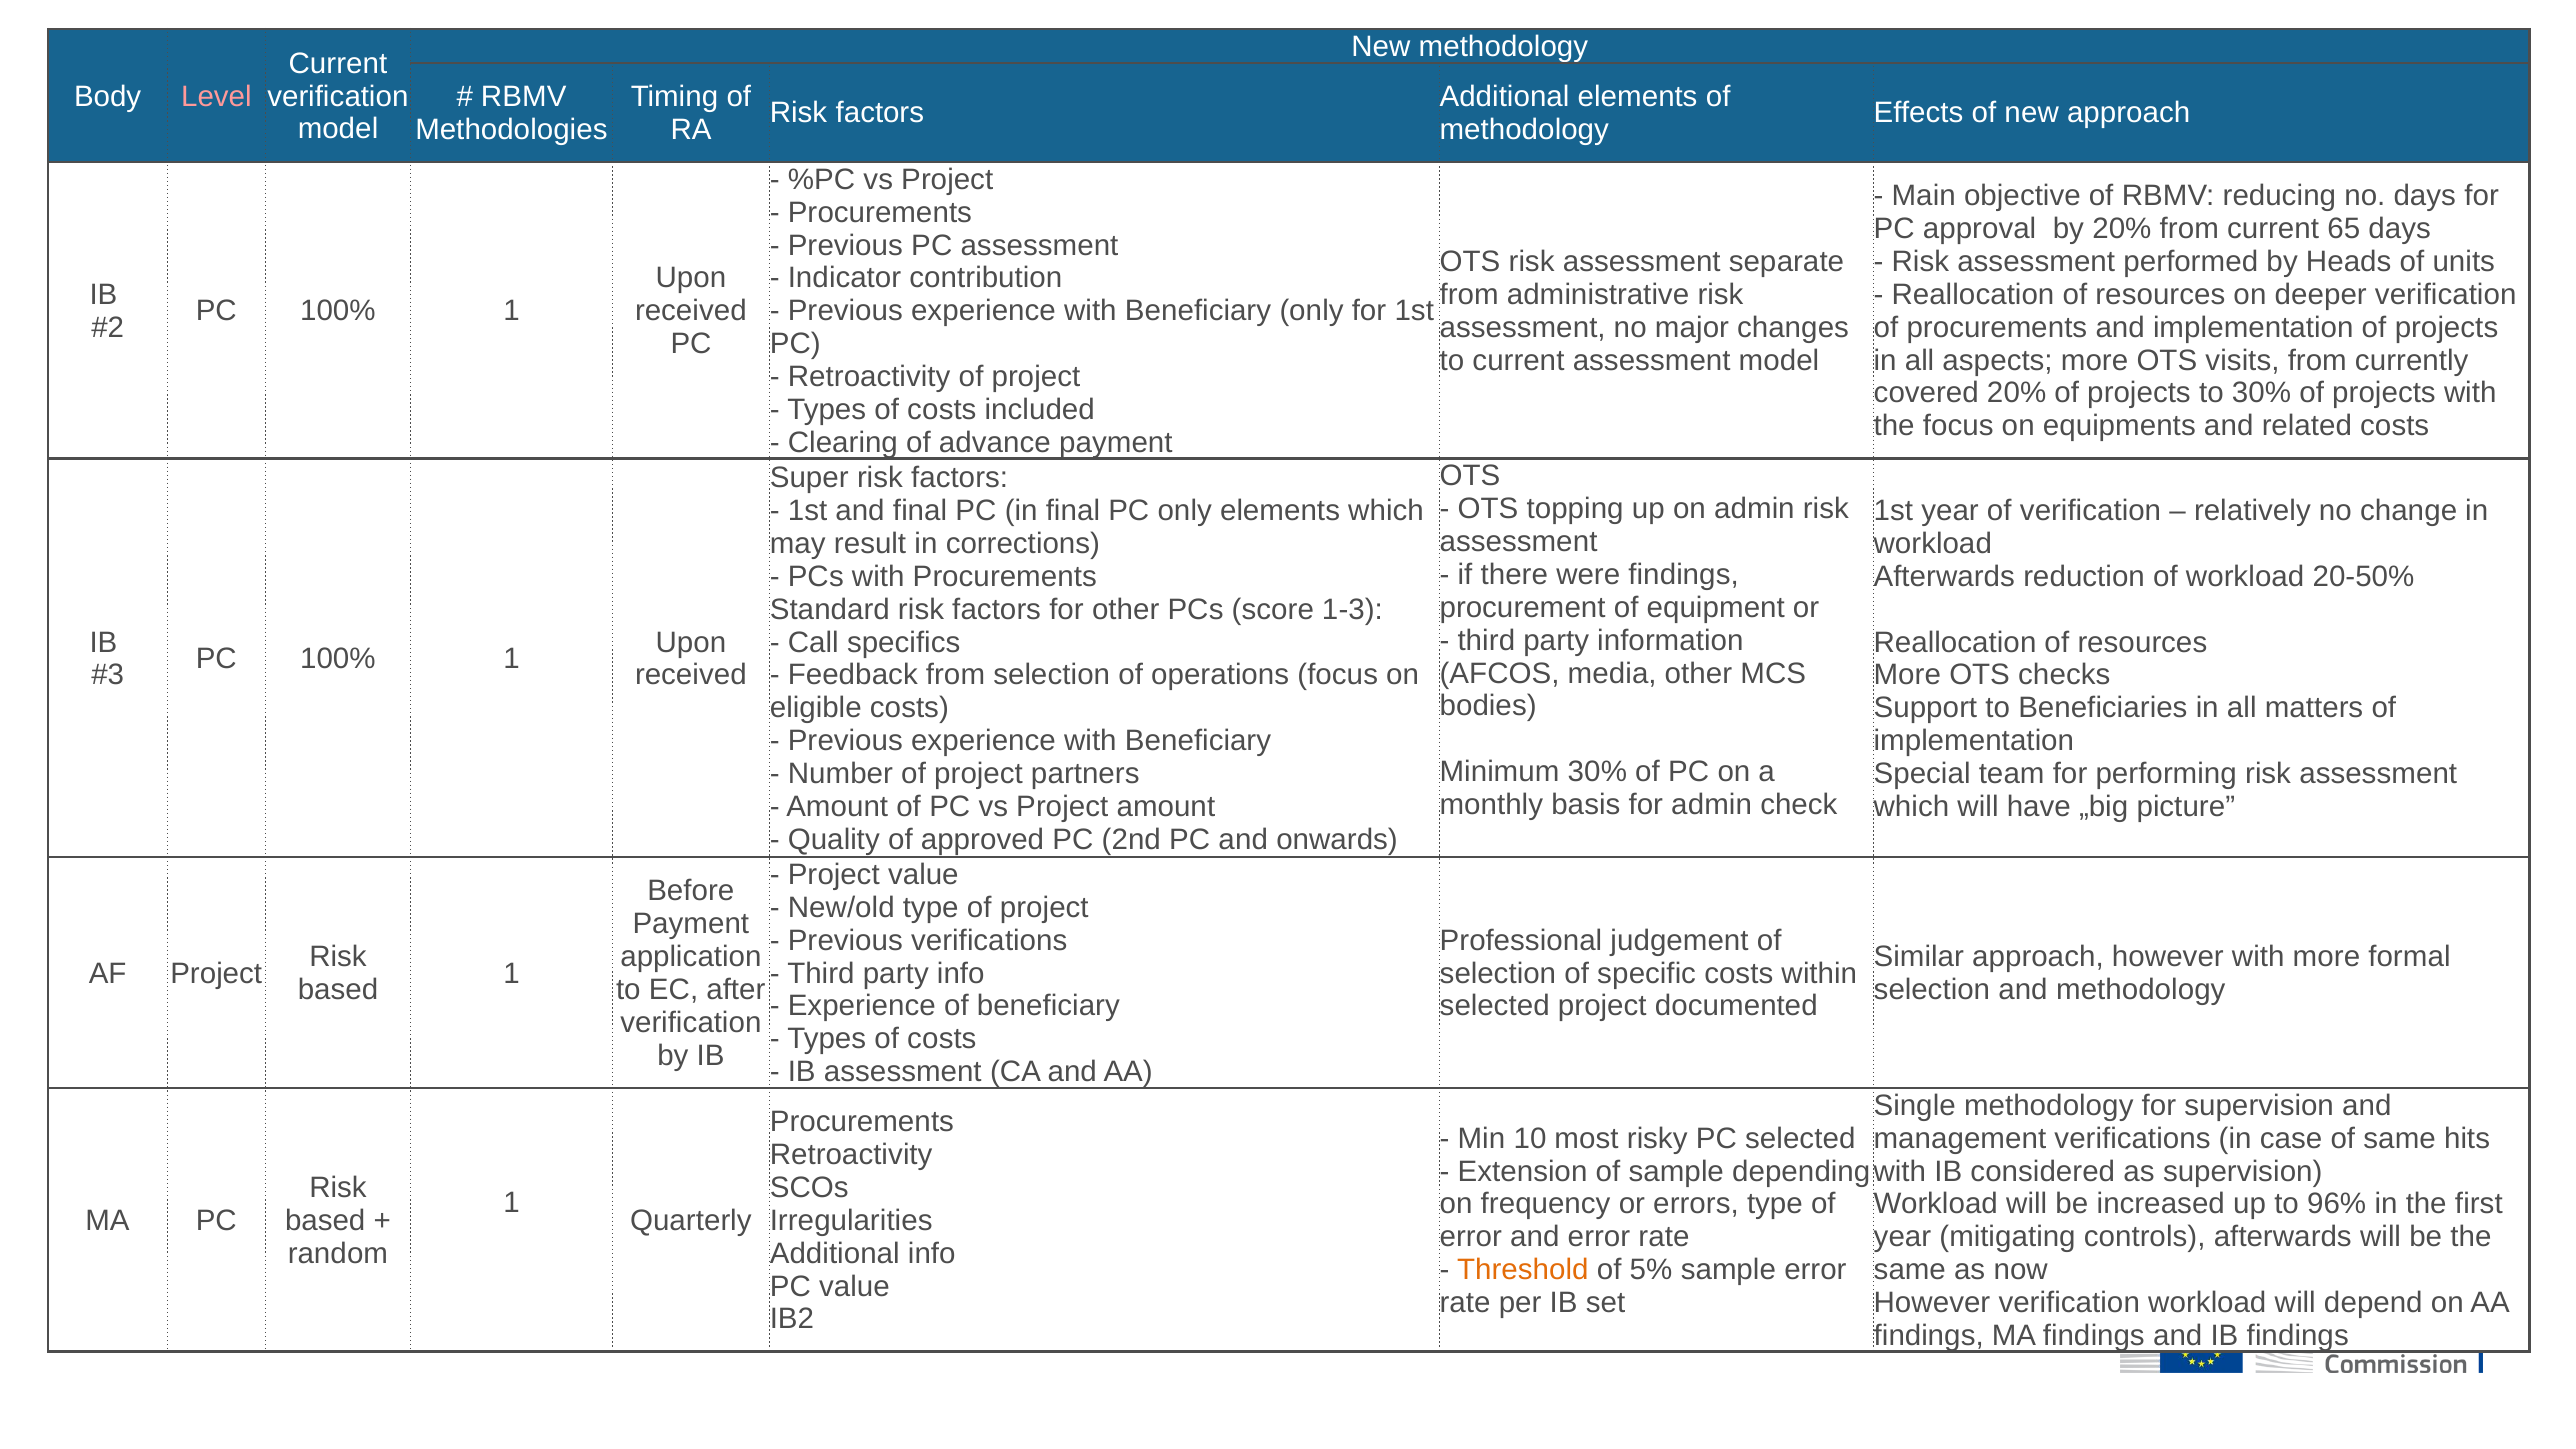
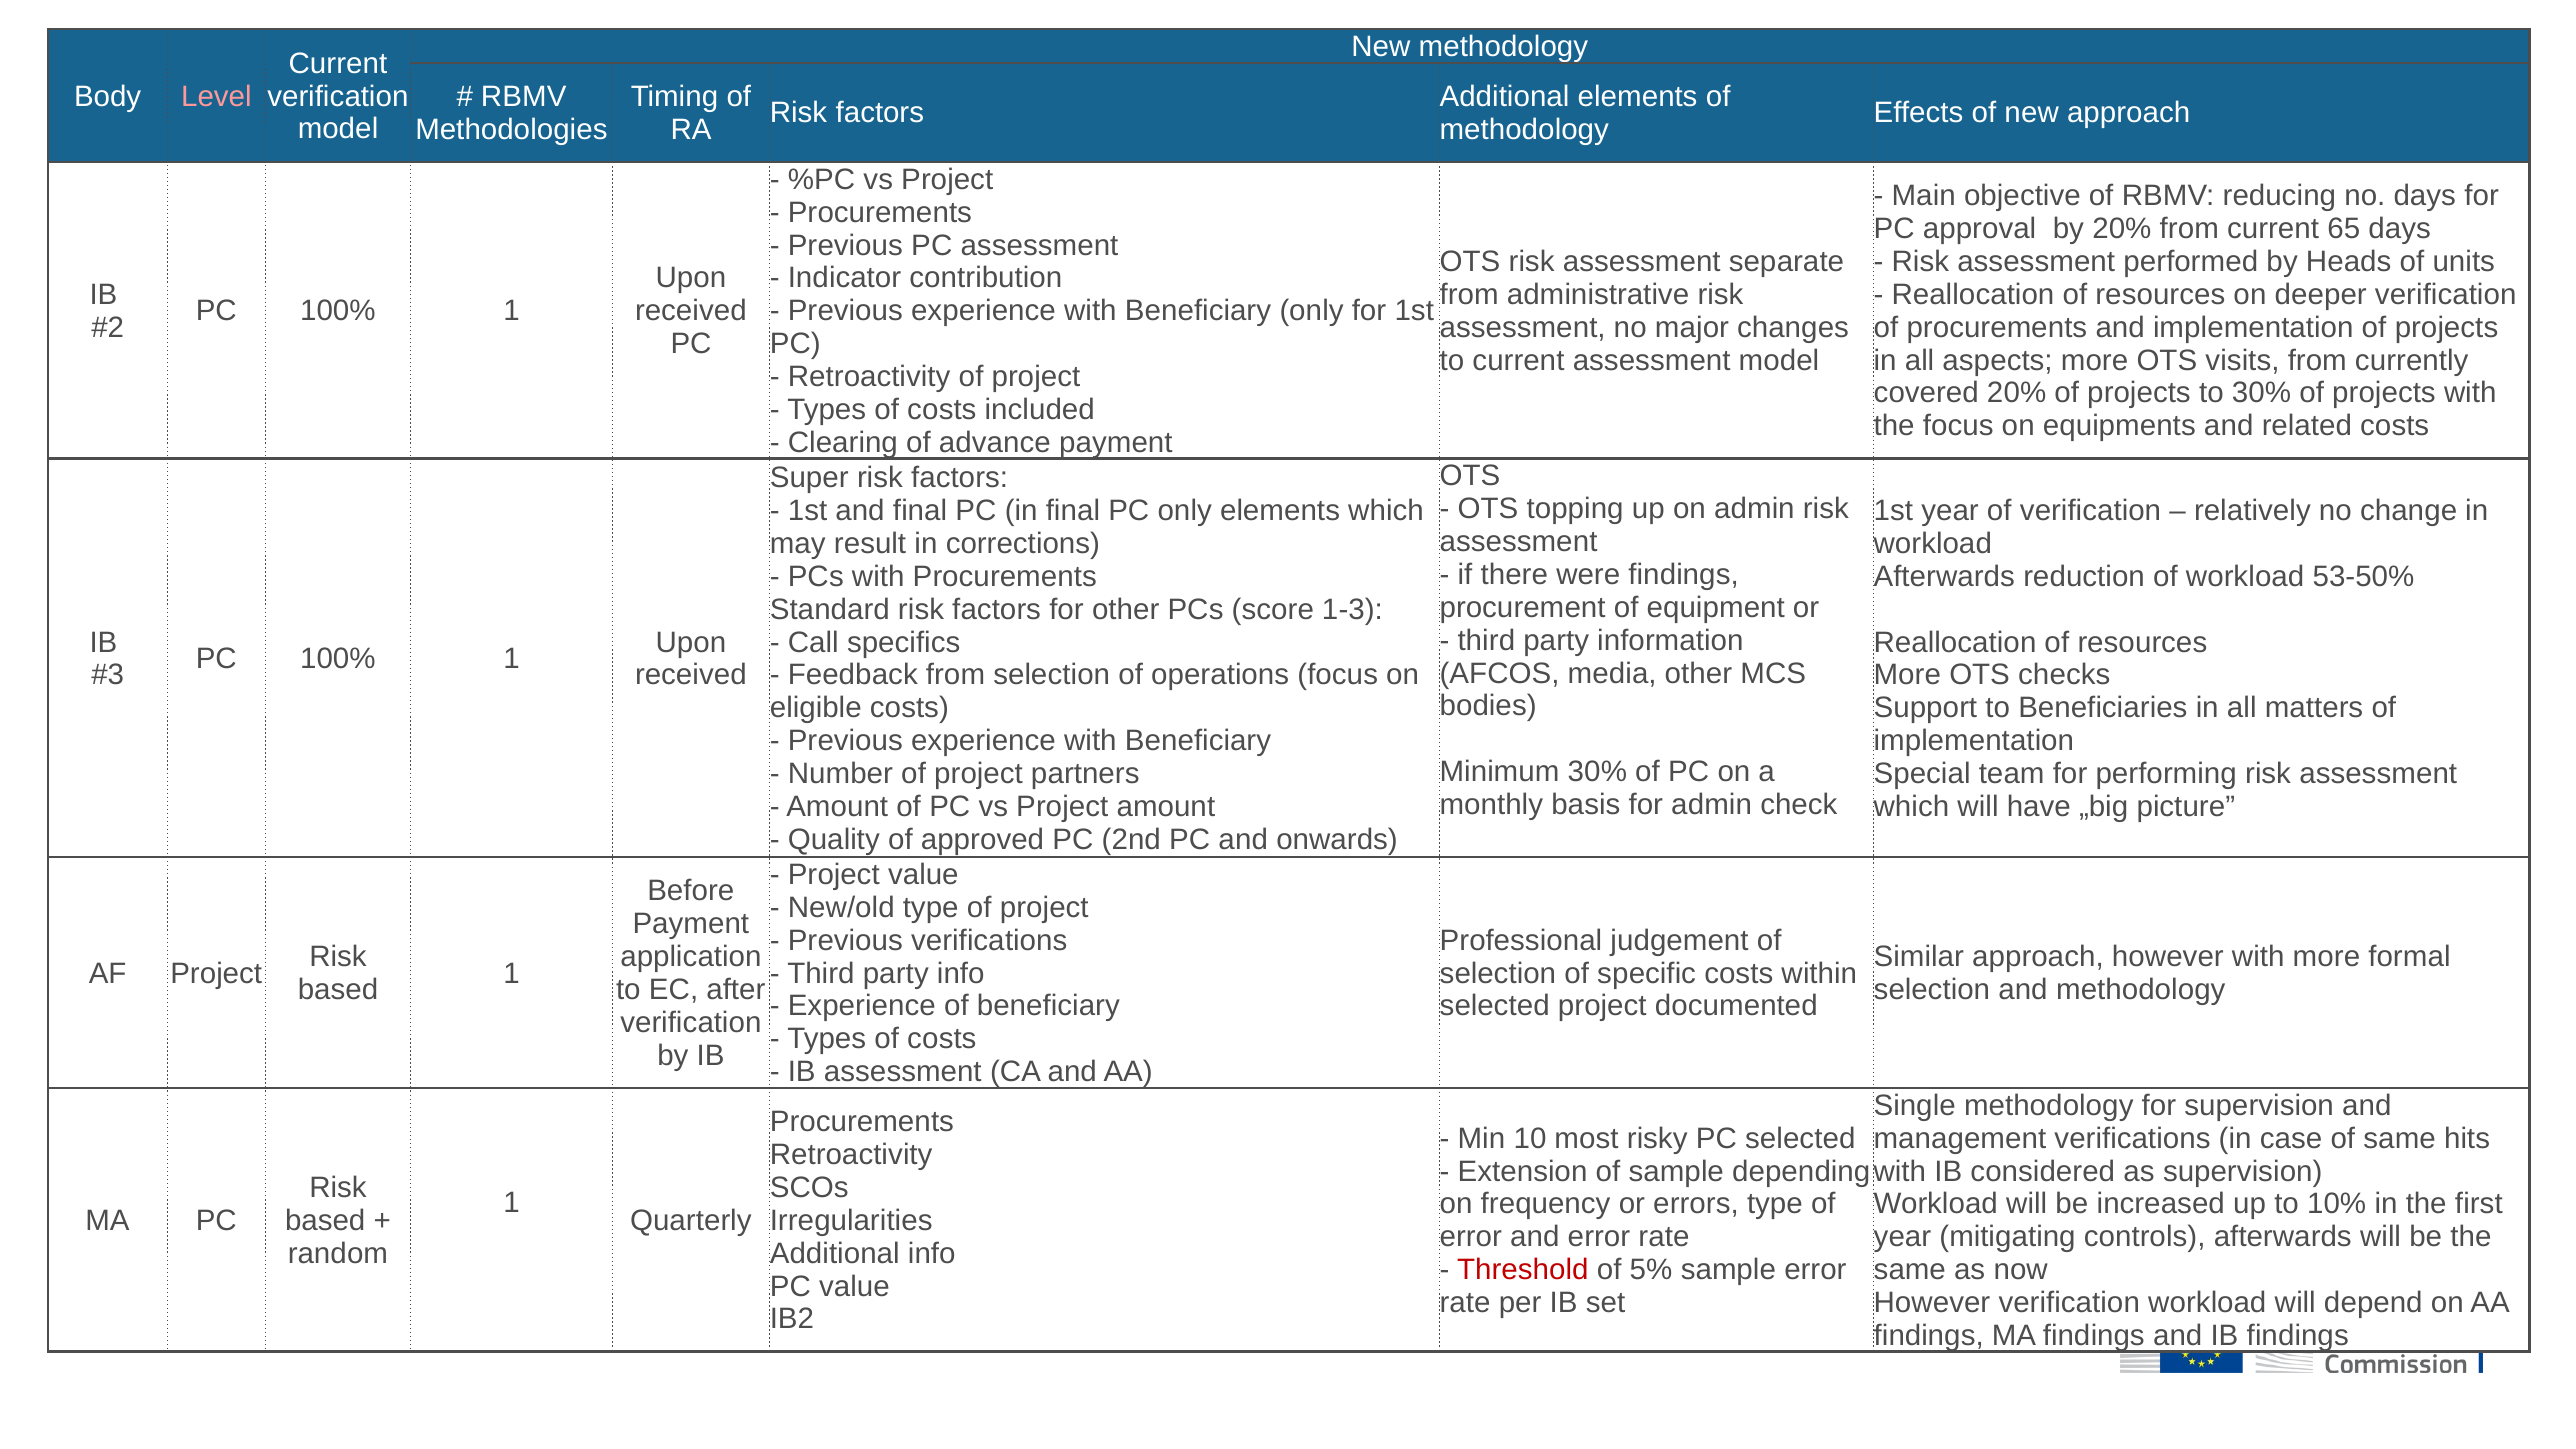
20-50%: 20-50% -> 53-50%
96%: 96% -> 10%
Threshold colour: orange -> red
